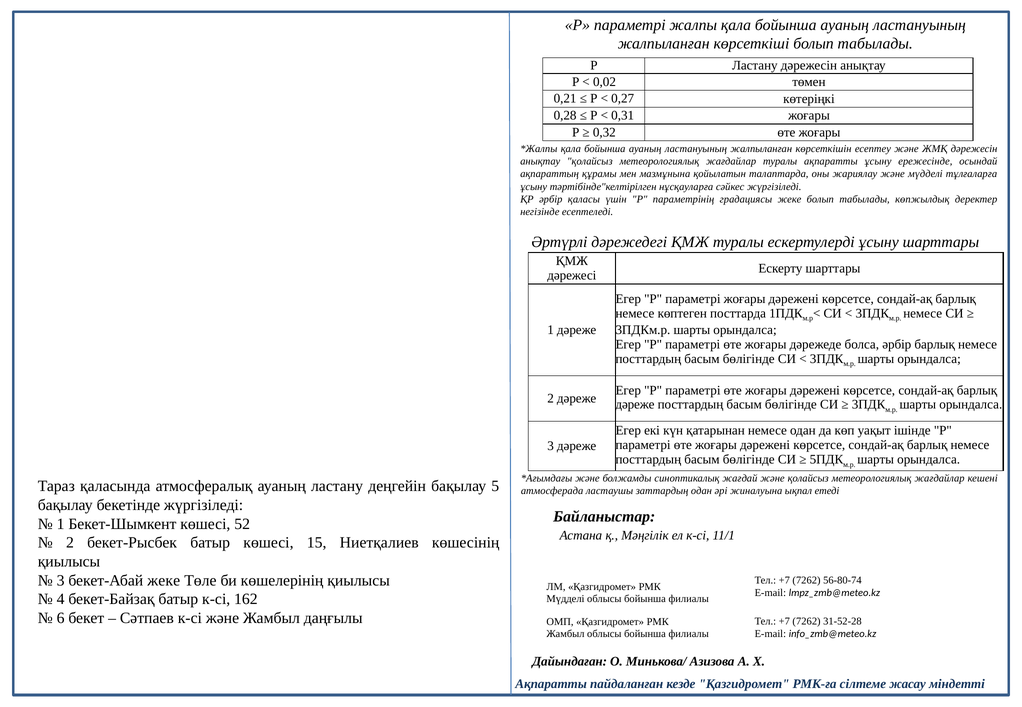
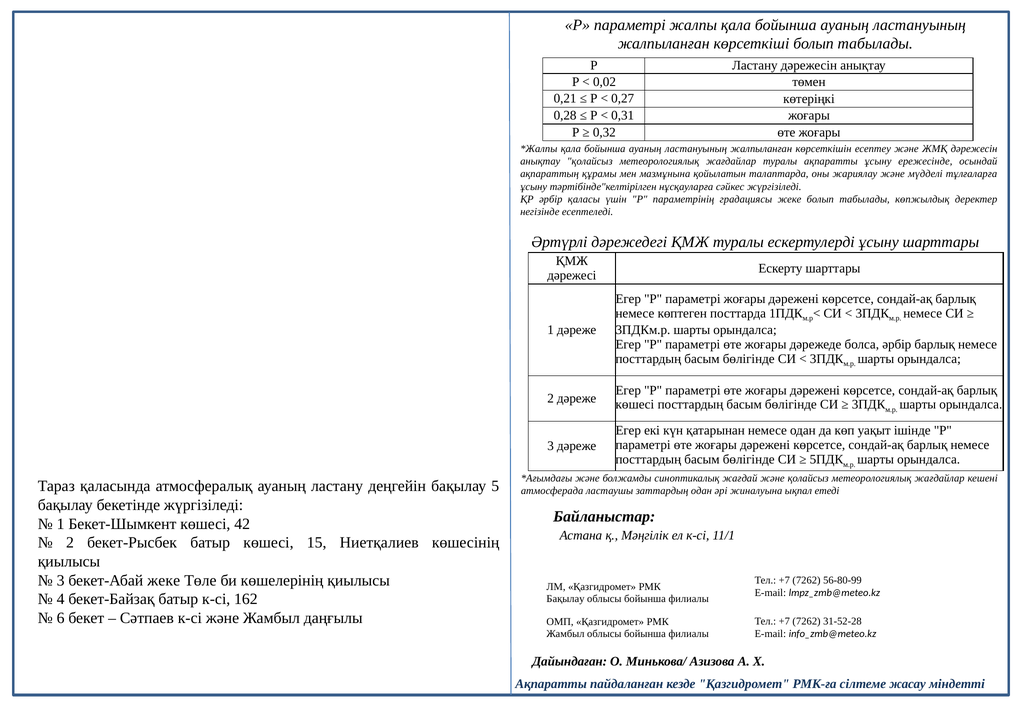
дәреже at (635, 405): дәреже -> көшесі
52: 52 -> 42
56-80-74: 56-80-74 -> 56-80-99
Мүдделі at (566, 599): Мүдделі -> Бақылау
